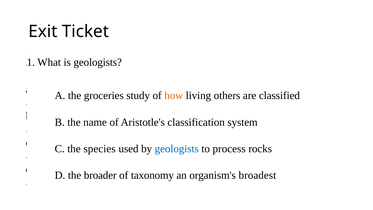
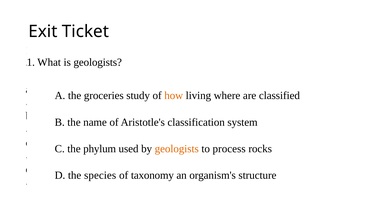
others: others -> where
species: species -> phylum
geologists at (177, 149) colour: blue -> orange
broader: broader -> species
broadest: broadest -> structure
